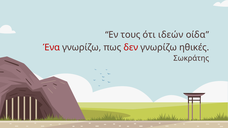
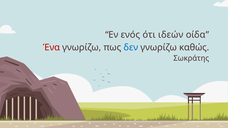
τους: τους -> ενός
δεν colour: red -> blue
ηθικές: ηθικές -> καθώς
